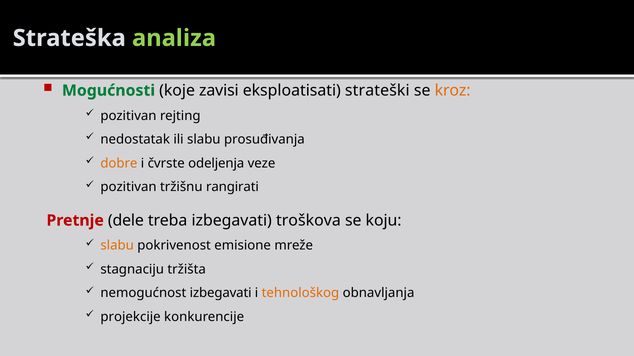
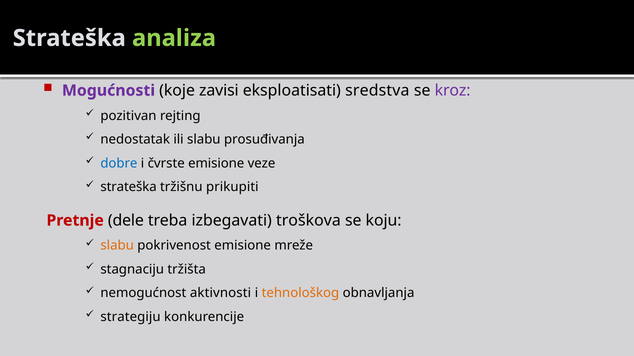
Mogućnosti colour: green -> purple
strateški: strateški -> sredstva
kroz colour: orange -> purple
dobre colour: orange -> blue
čvrste odeljenja: odeljenja -> emisione
pozitivan at (129, 187): pozitivan -> strateška
rangirati: rangirati -> prikupiti
nemogućnost izbegavati: izbegavati -> aktivnosti
projekcije: projekcije -> strategiju
